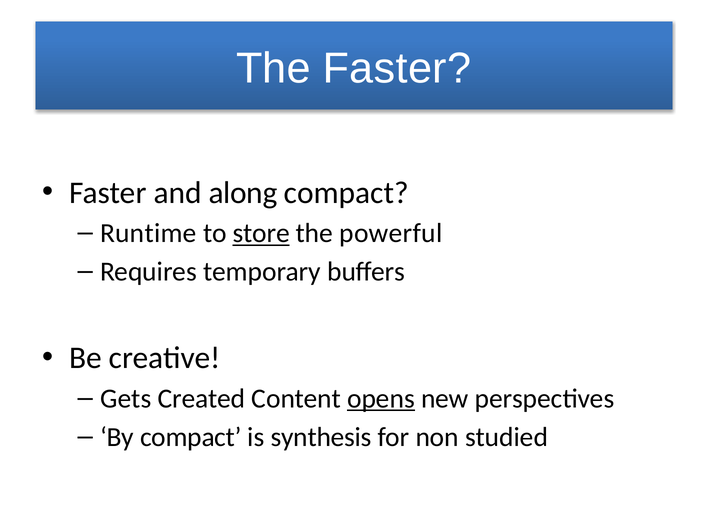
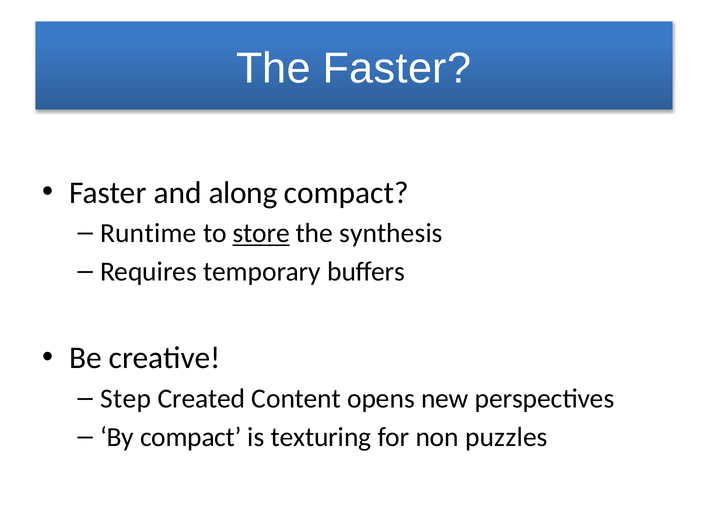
powerful: powerful -> synthesis
Gets: Gets -> Step
opens underline: present -> none
synthesis: synthesis -> texturing
studied: studied -> puzzles
